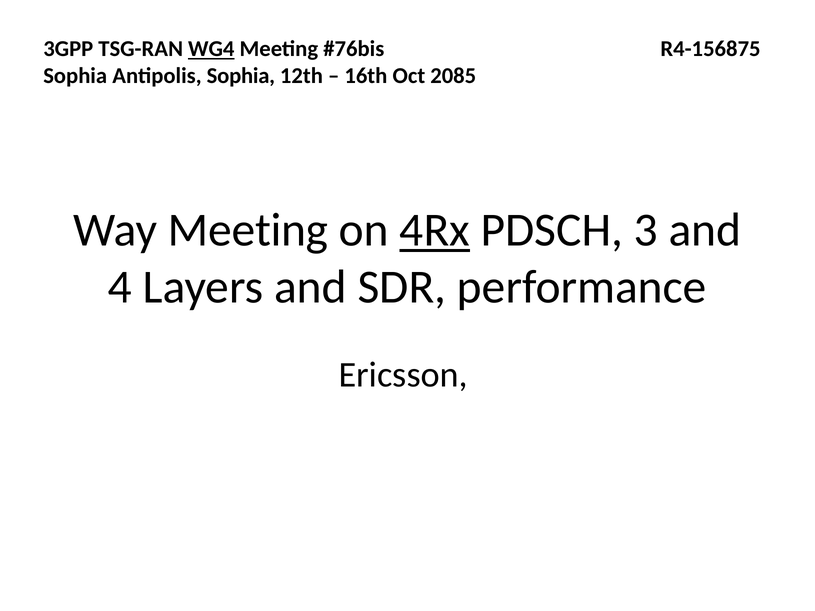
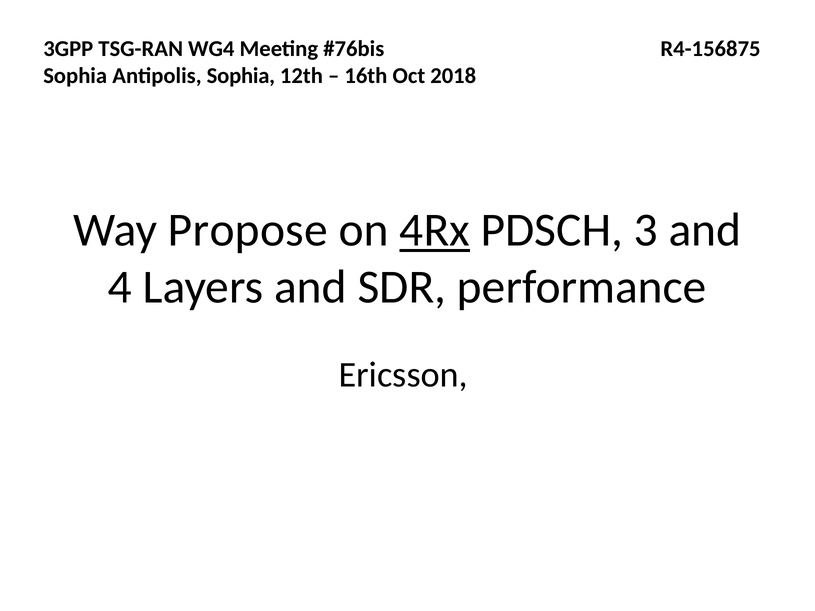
WG4 underline: present -> none
2085: 2085 -> 2018
Way Meeting: Meeting -> Propose
